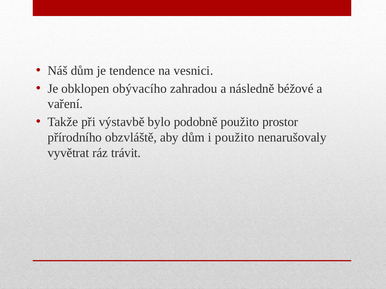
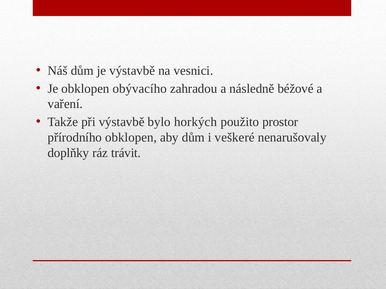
je tendence: tendence -> výstavbě
podobně: podobně -> horkých
přírodního obzvláště: obzvláště -> obklopen
i použito: použito -> veškeré
vyvětrat: vyvětrat -> doplňky
